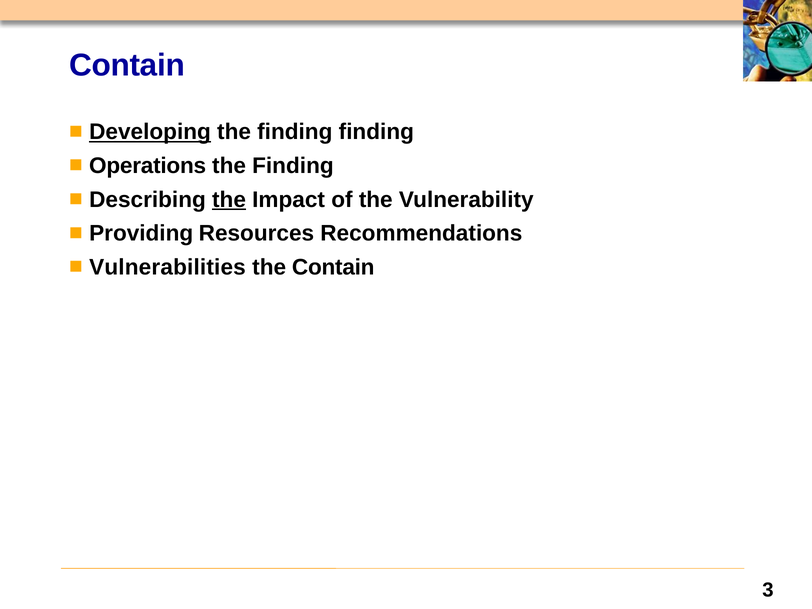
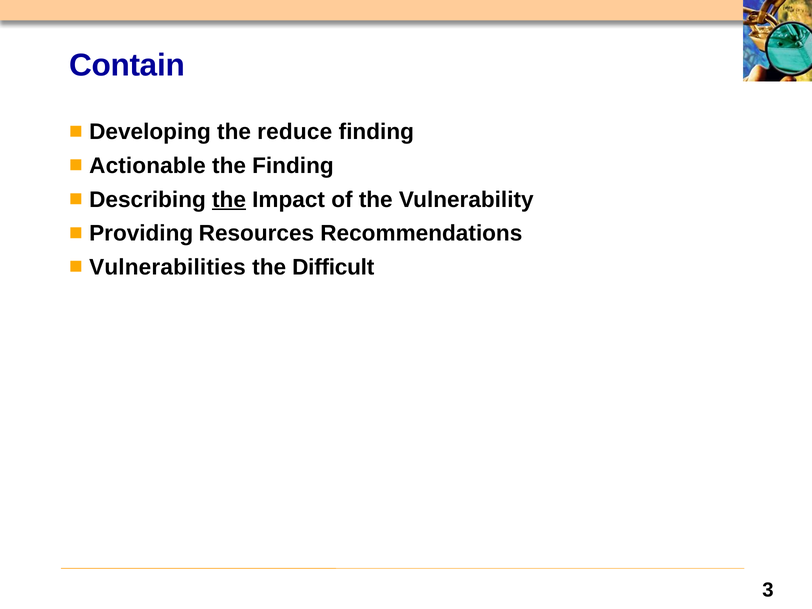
Developing underline: present -> none
finding at (295, 132): finding -> reduce
Operations: Operations -> Actionable
the Contain: Contain -> Difficult
